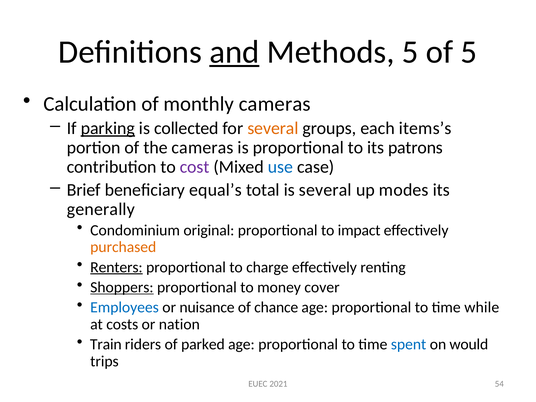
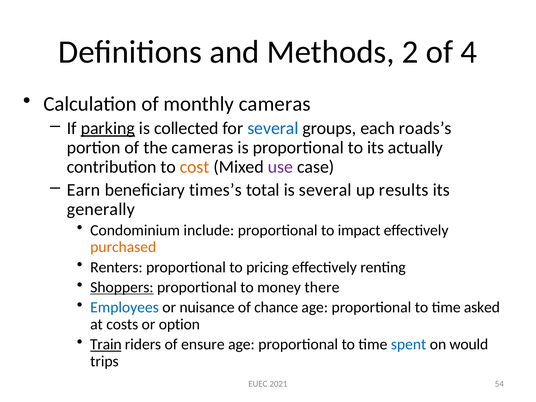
and underline: present -> none
Methods 5: 5 -> 2
of 5: 5 -> 4
several at (273, 128) colour: orange -> blue
items’s: items’s -> roads’s
patrons: patrons -> actually
cost colour: purple -> orange
use colour: blue -> purple
Brief: Brief -> Earn
equal’s: equal’s -> times’s
modes: modes -> results
original: original -> include
Renters underline: present -> none
charge: charge -> pricing
cover: cover -> there
while: while -> asked
nation: nation -> option
Train underline: none -> present
parked: parked -> ensure
